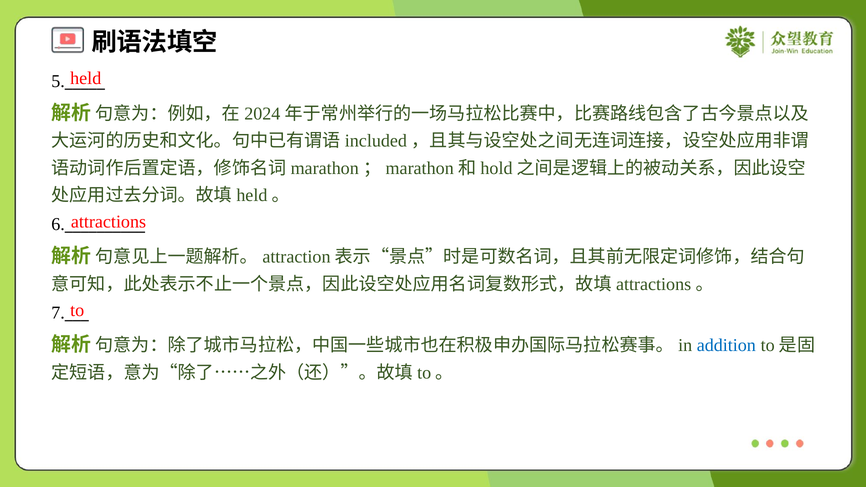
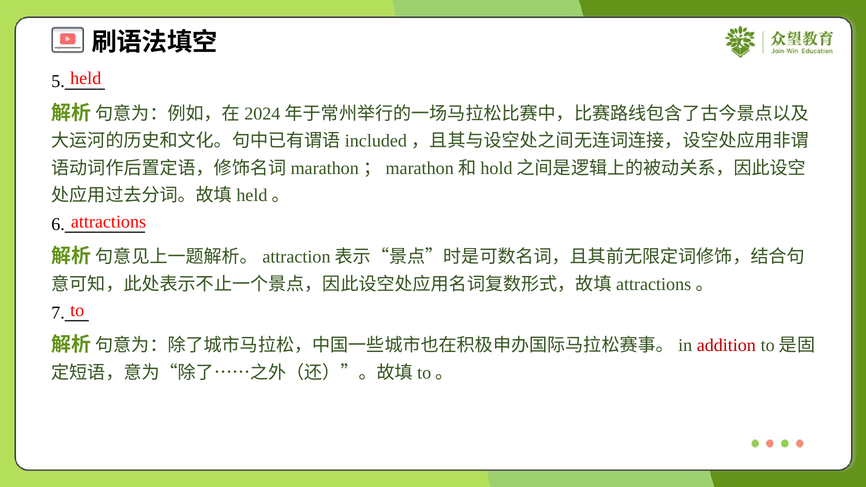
addition colour: blue -> red
